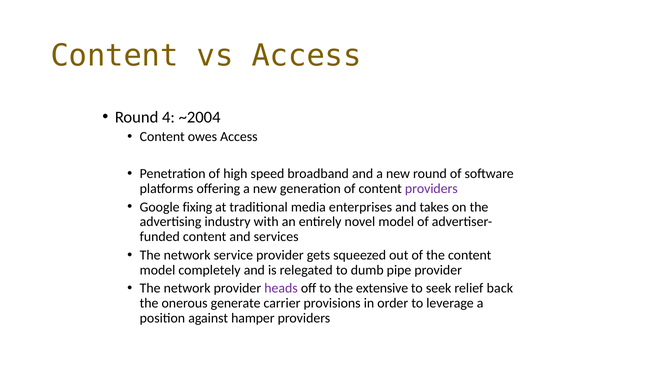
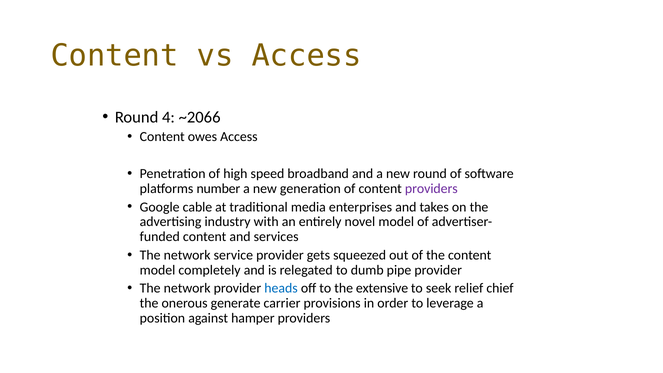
~2004: ~2004 -> ~2066
offering: offering -> number
fixing: fixing -> cable
heads colour: purple -> blue
back: back -> chief
